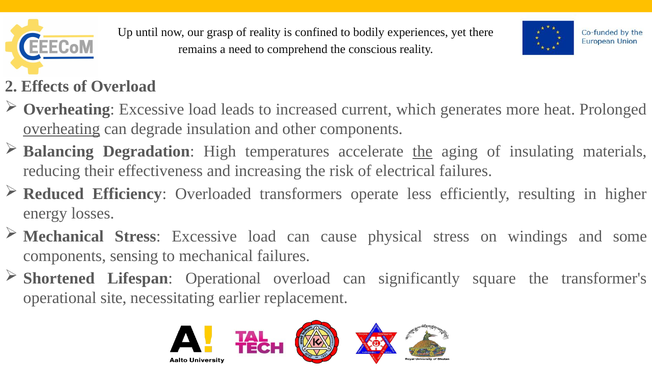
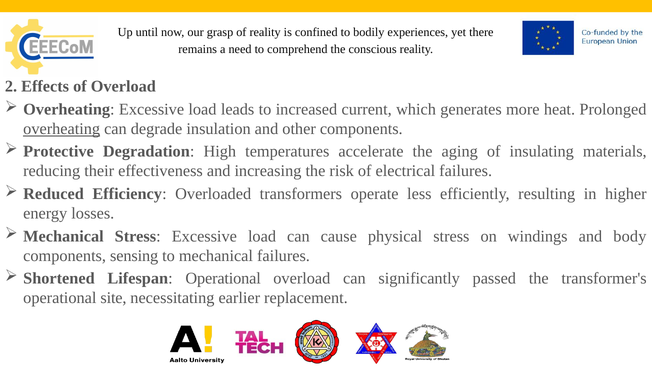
Balancing: Balancing -> Protective
the at (423, 152) underline: present -> none
some: some -> body
square: square -> passed
